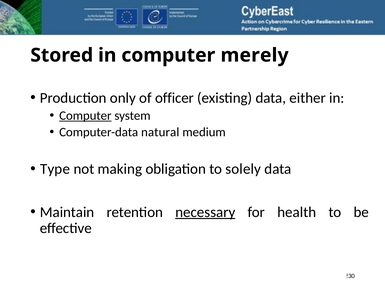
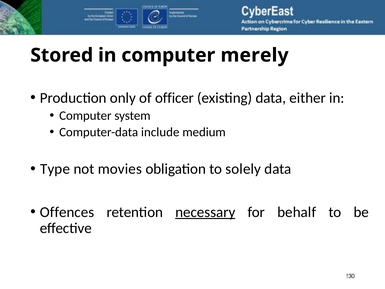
Computer at (85, 115) underline: present -> none
natural: natural -> include
making: making -> movies
Maintain: Maintain -> Offences
health: health -> behalf
